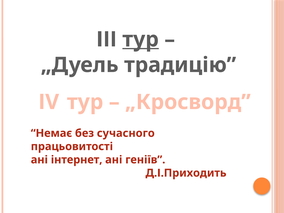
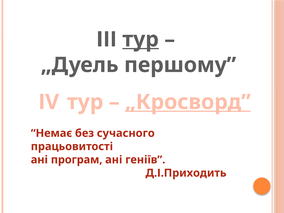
традицію: традицію -> першому
„Кросворд underline: none -> present
інтернет: інтернет -> програм
